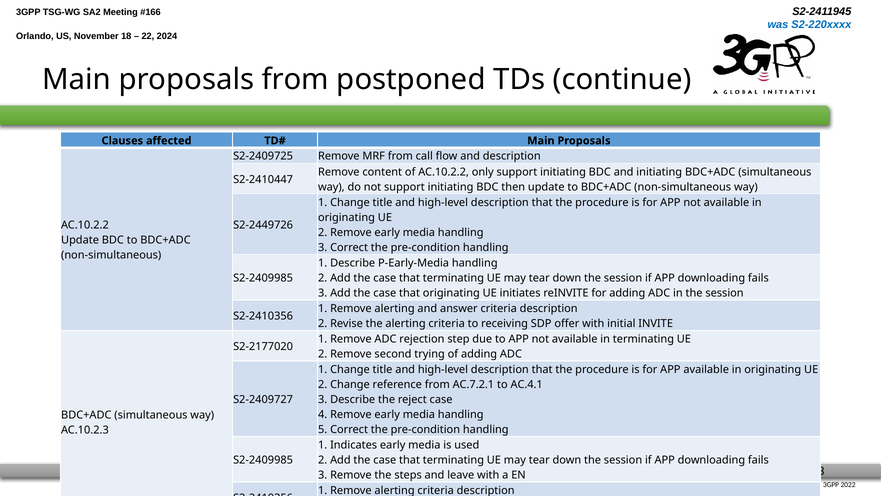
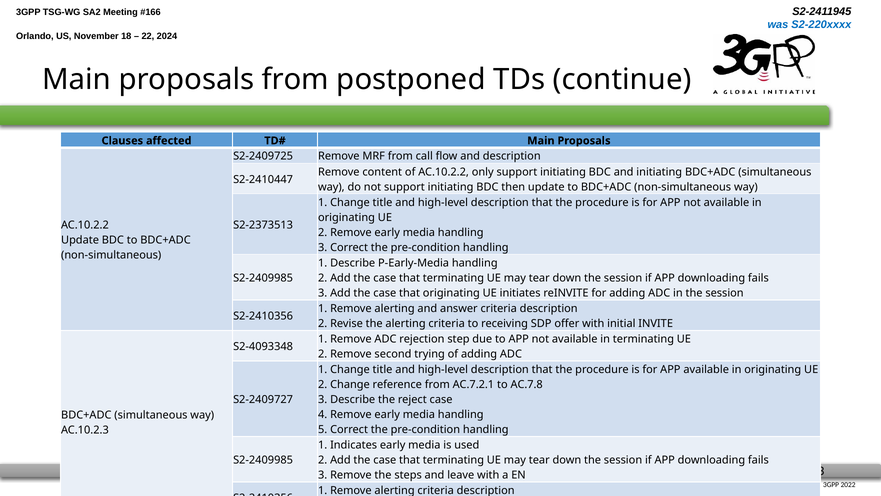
S2-2449726: S2-2449726 -> S2-2373513
S2-2177020: S2-2177020 -> S2-4093348
AC.4.1: AC.4.1 -> AC.7.8
